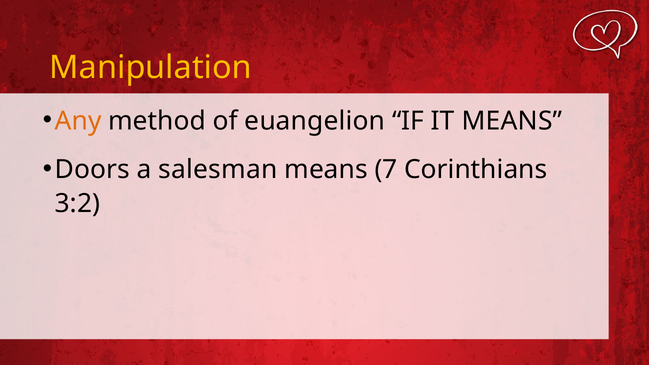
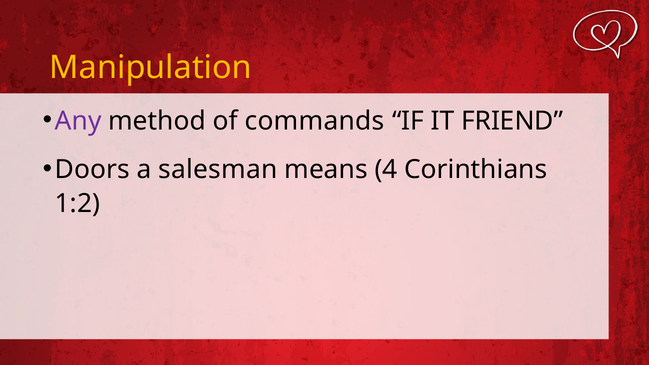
Any colour: orange -> purple
euangelion: euangelion -> commands
IT MEANS: MEANS -> FRIEND
7: 7 -> 4
3:2: 3:2 -> 1:2
